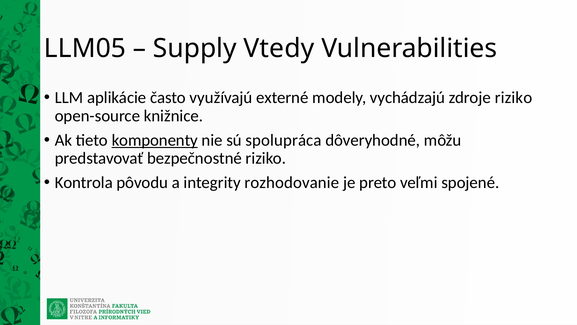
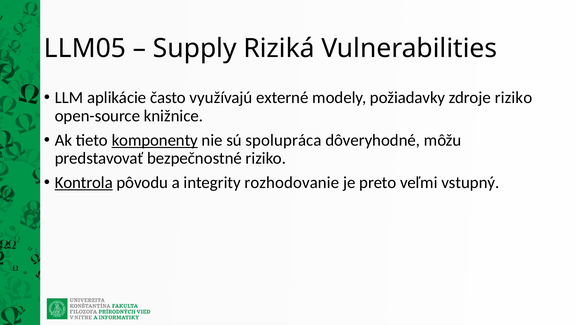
Vtedy: Vtedy -> Riziká
vychádzajú: vychádzajú -> požiadavky
Kontrola underline: none -> present
spojené: spojené -> vstupný
